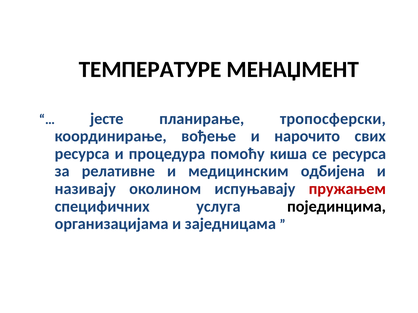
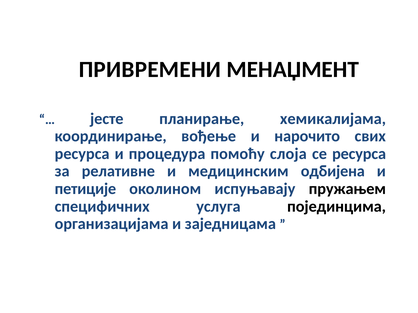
ТЕМПЕРАТУРЕ: ТЕМПЕРАТУРЕ -> ПРИВРЕМЕНИ
тропосферски: тропосферски -> хемикалијама
киша: киша -> слоја
називају: називају -> петиције
пружањем colour: red -> black
